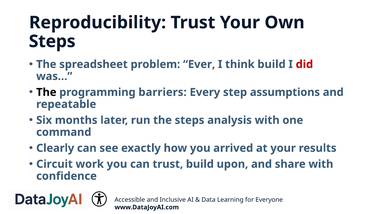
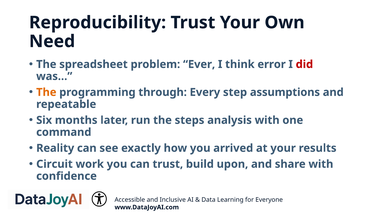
Steps at (52, 41): Steps -> Need
think build: build -> error
The at (46, 92) colour: black -> orange
barriers: barriers -> through
Clearly: Clearly -> Reality
